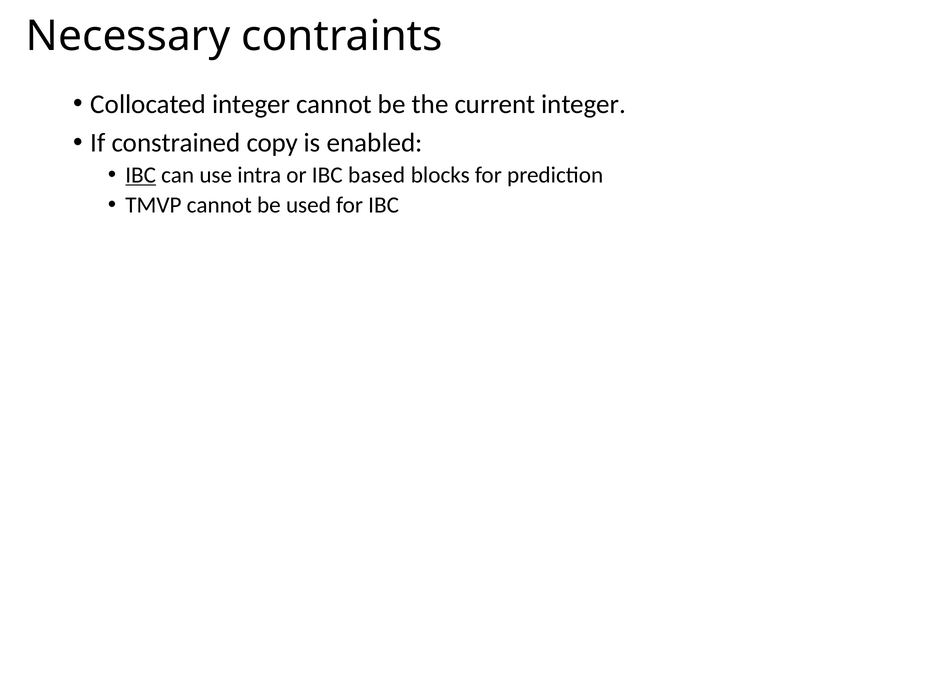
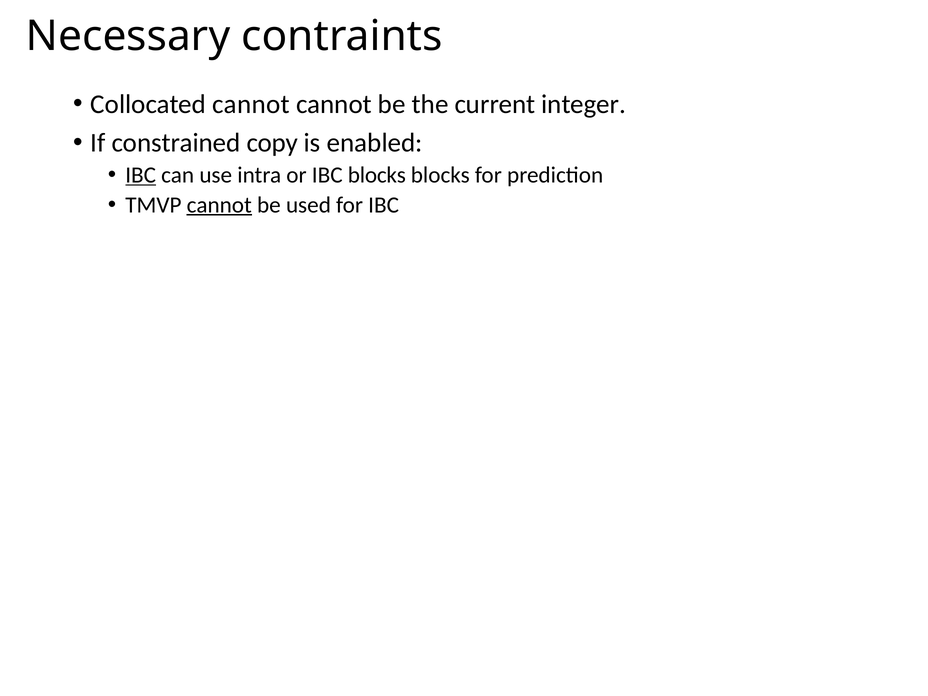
Collocated integer: integer -> cannot
IBC based: based -> blocks
cannot at (219, 205) underline: none -> present
